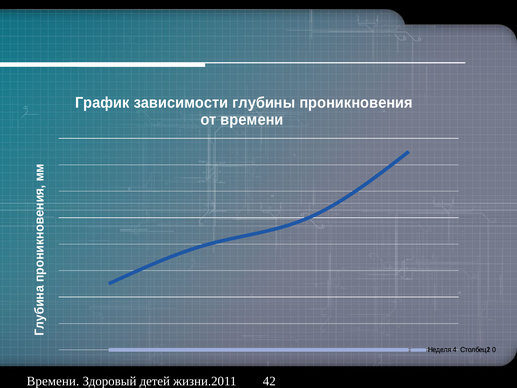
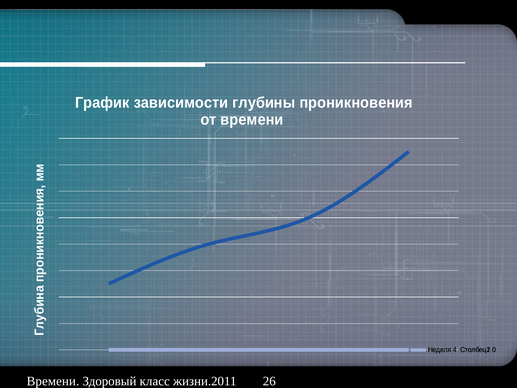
детей: детей -> класс
42: 42 -> 26
